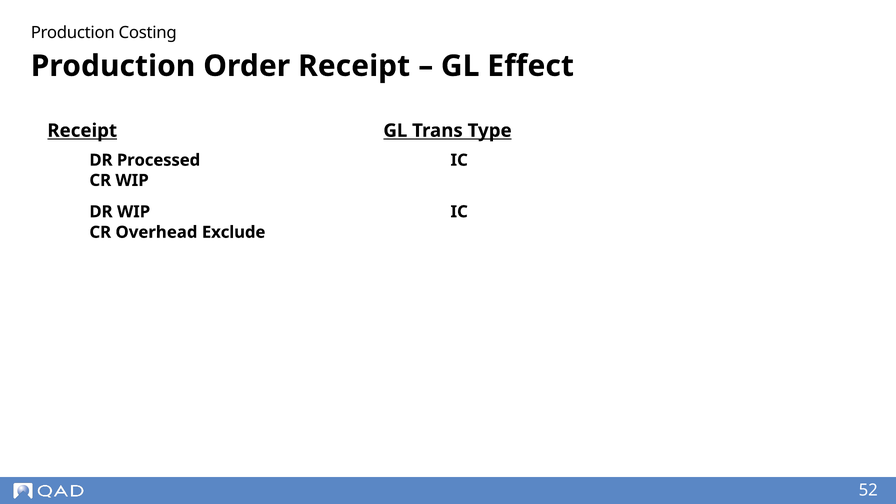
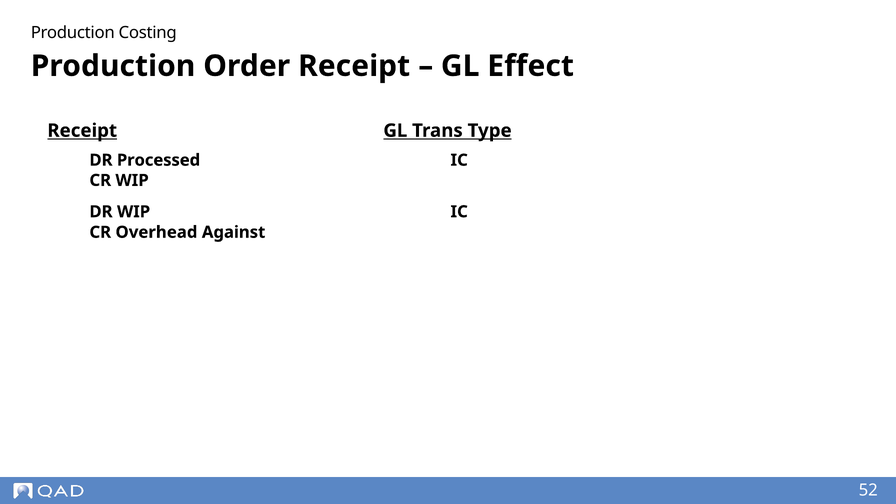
Exclude: Exclude -> Against
